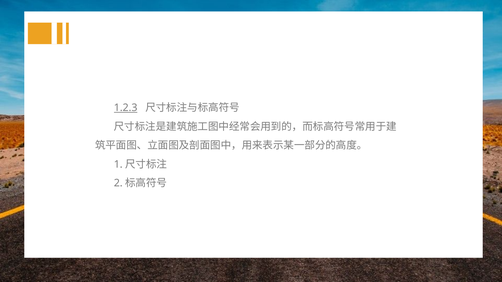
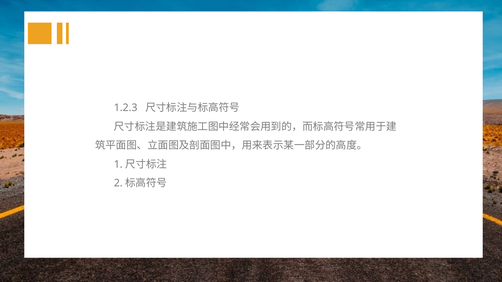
1.2.3 underline: present -> none
